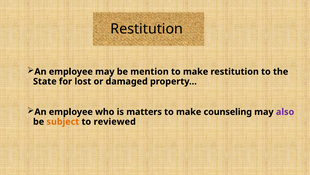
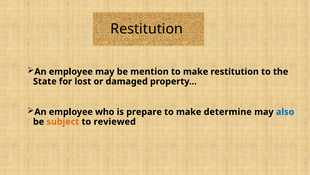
matters: matters -> prepare
counseling: counseling -> determine
also colour: purple -> blue
